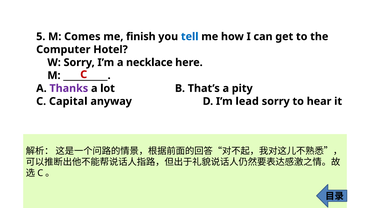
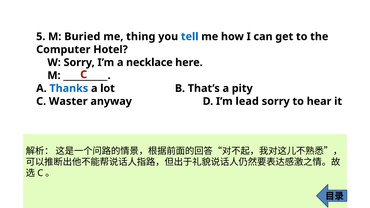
Comes: Comes -> Buried
finish: finish -> thing
Thanks colour: purple -> blue
Capital: Capital -> Waster
